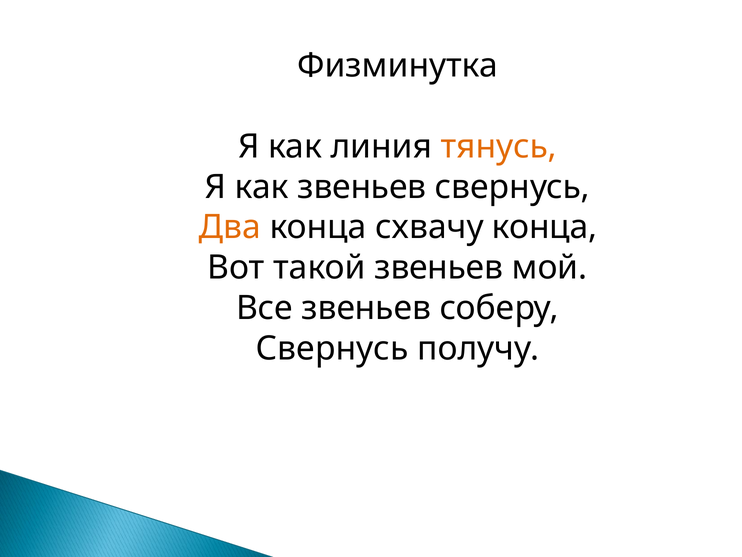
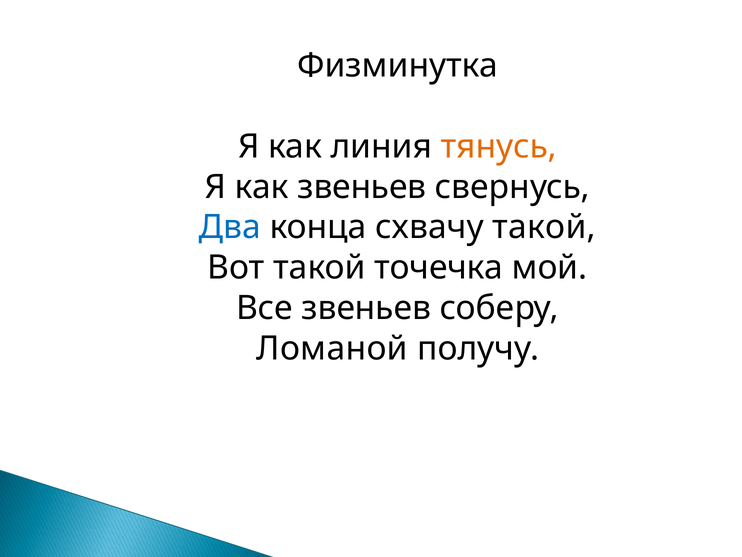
Два colour: orange -> blue
схвачу конца: конца -> такой
такой звеньев: звеньев -> точечка
Свернусь at (332, 348): Свернусь -> Ломаной
